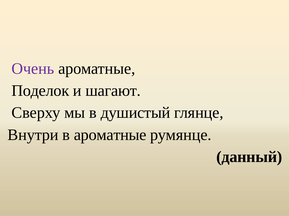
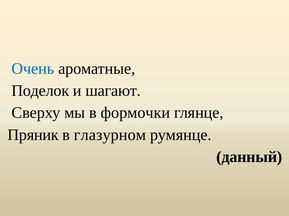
Очень colour: purple -> blue
душистый: душистый -> формочки
Внутри: Внутри -> Пряник
в ароматные: ароматные -> глазурном
